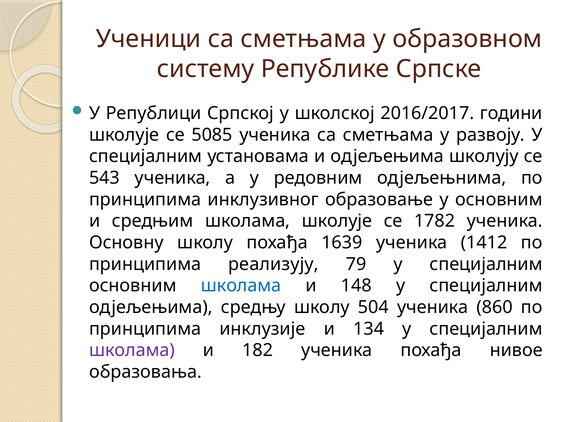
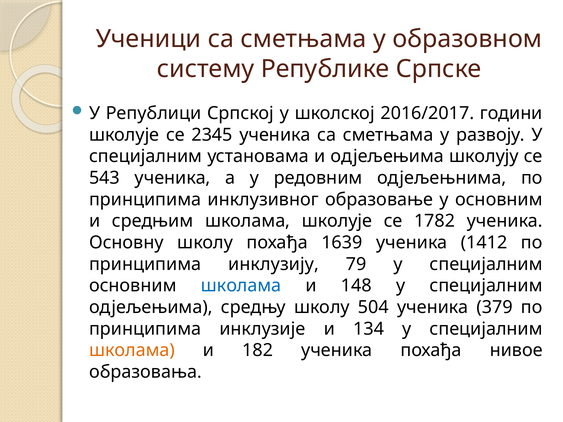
5085: 5085 -> 2345
реализују: реализују -> инклузију
860: 860 -> 379
школама at (132, 351) colour: purple -> orange
